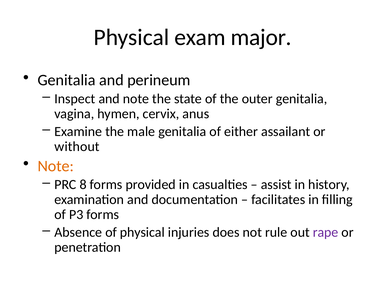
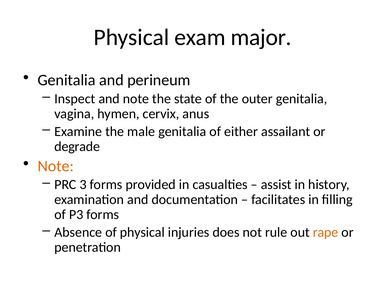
without: without -> degrade
8: 8 -> 3
rape colour: purple -> orange
